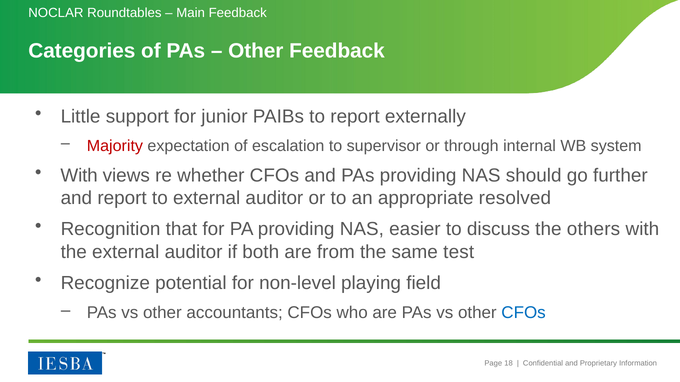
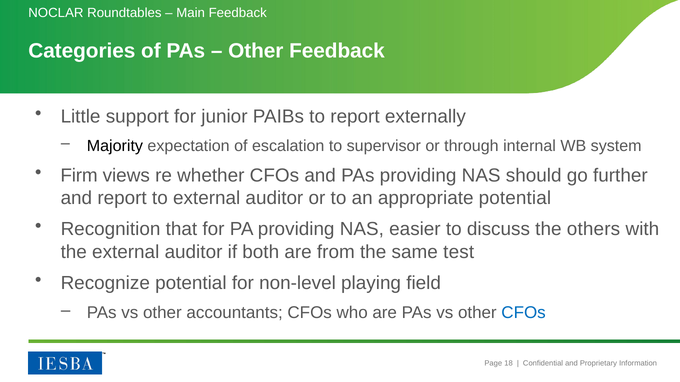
Majority colour: red -> black
With at (79, 176): With -> Firm
appropriate resolved: resolved -> potential
